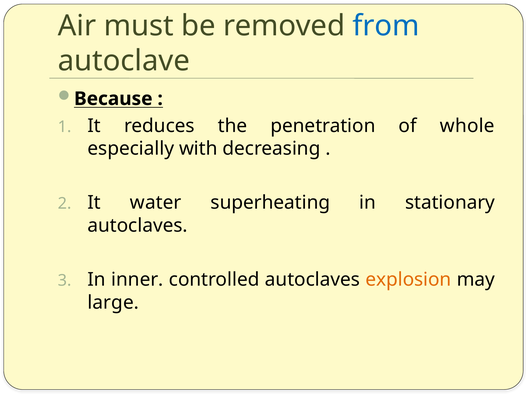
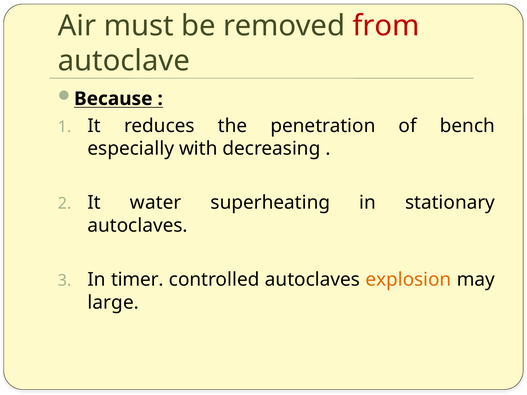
from colour: blue -> red
whole: whole -> bench
inner: inner -> timer
